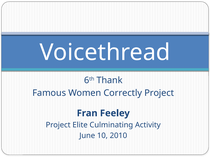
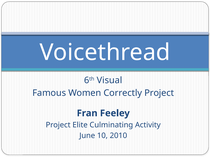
Thank: Thank -> Visual
